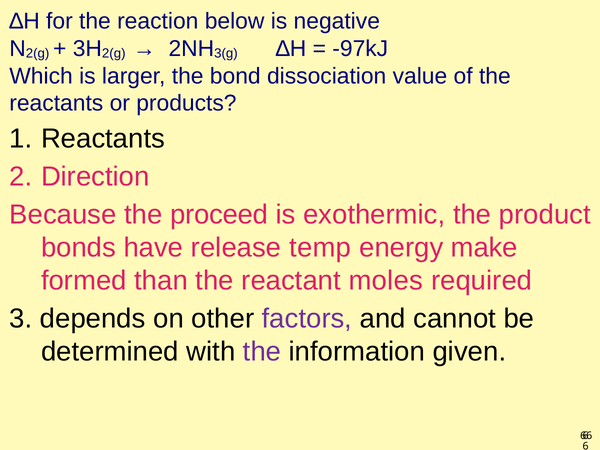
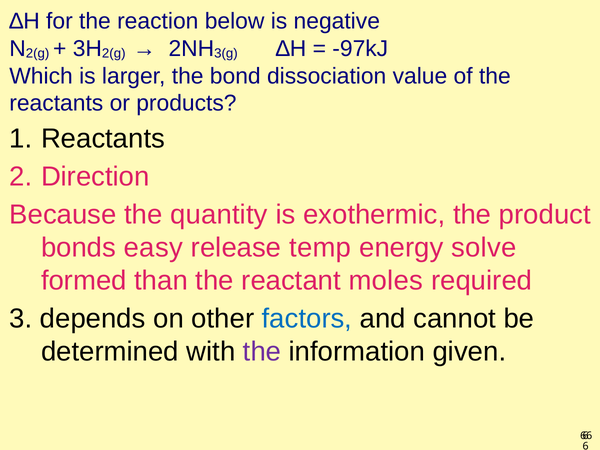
proceed: proceed -> quantity
have: have -> easy
make: make -> solve
factors colour: purple -> blue
